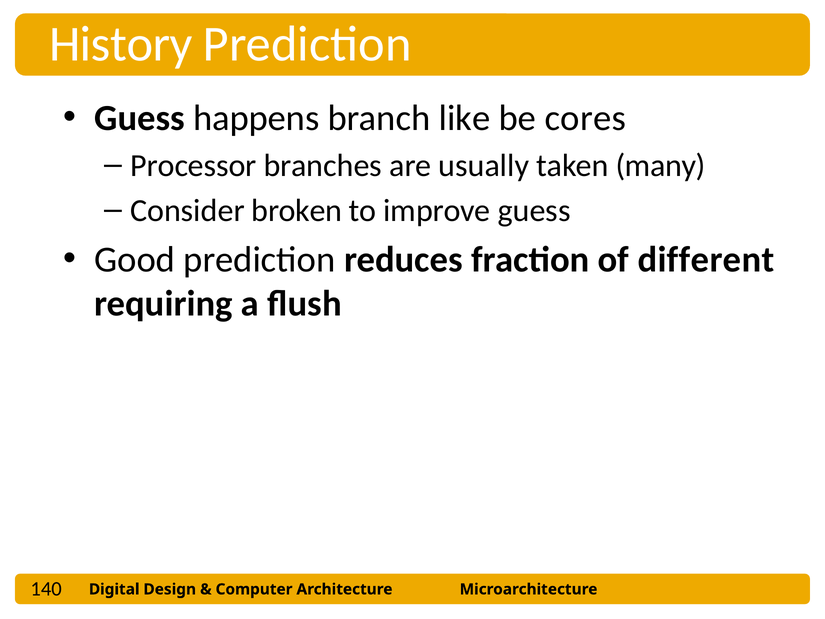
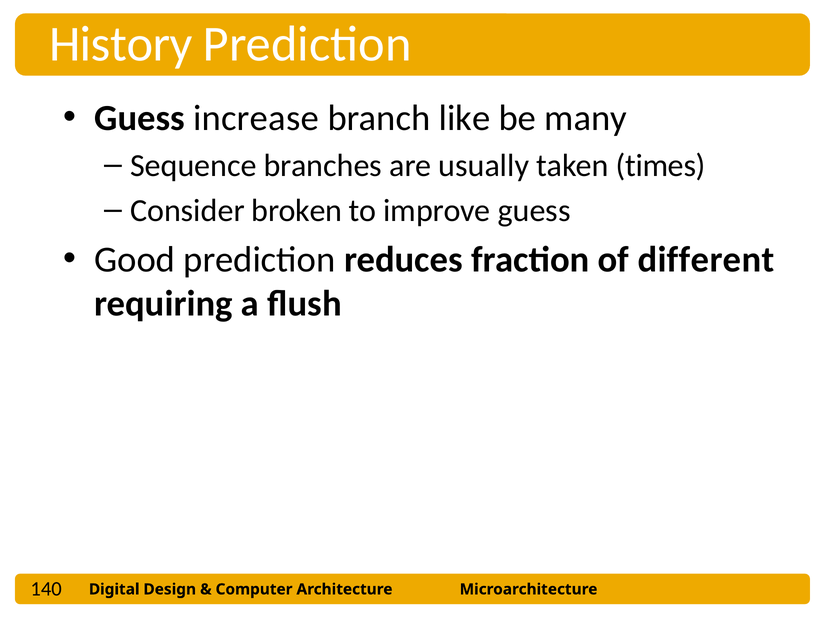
happens: happens -> increase
cores: cores -> many
Processor: Processor -> Sequence
many: many -> times
